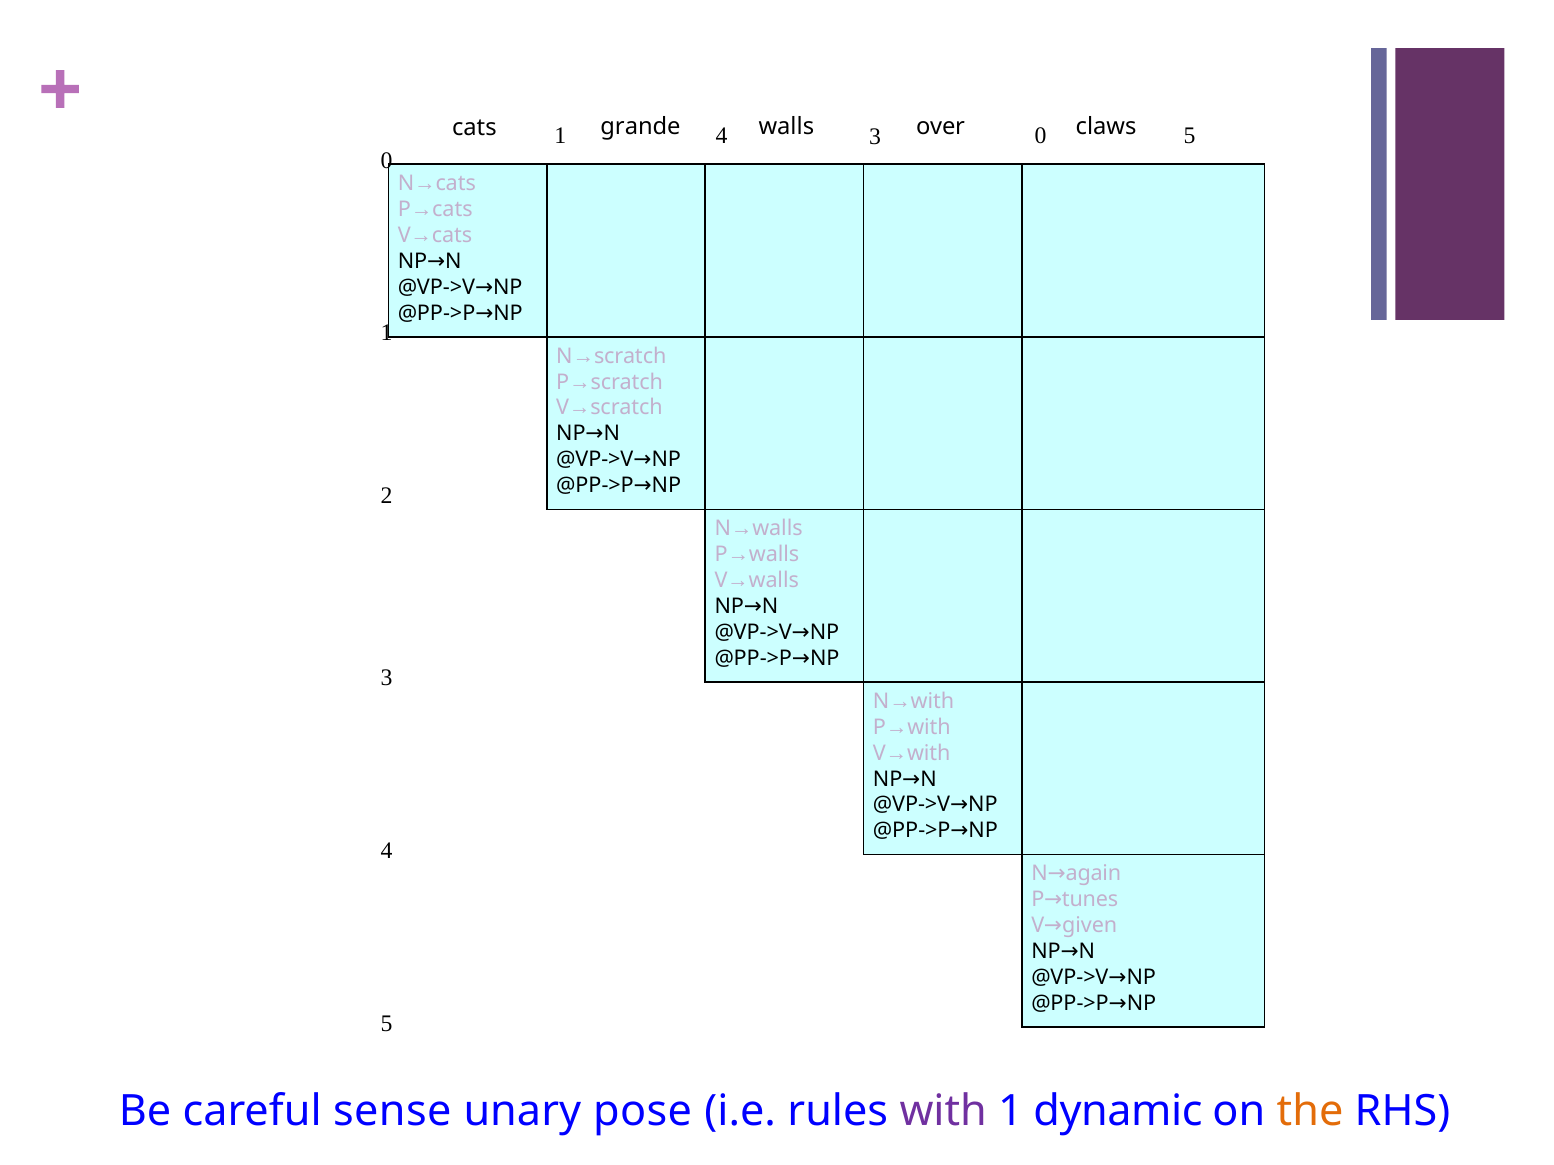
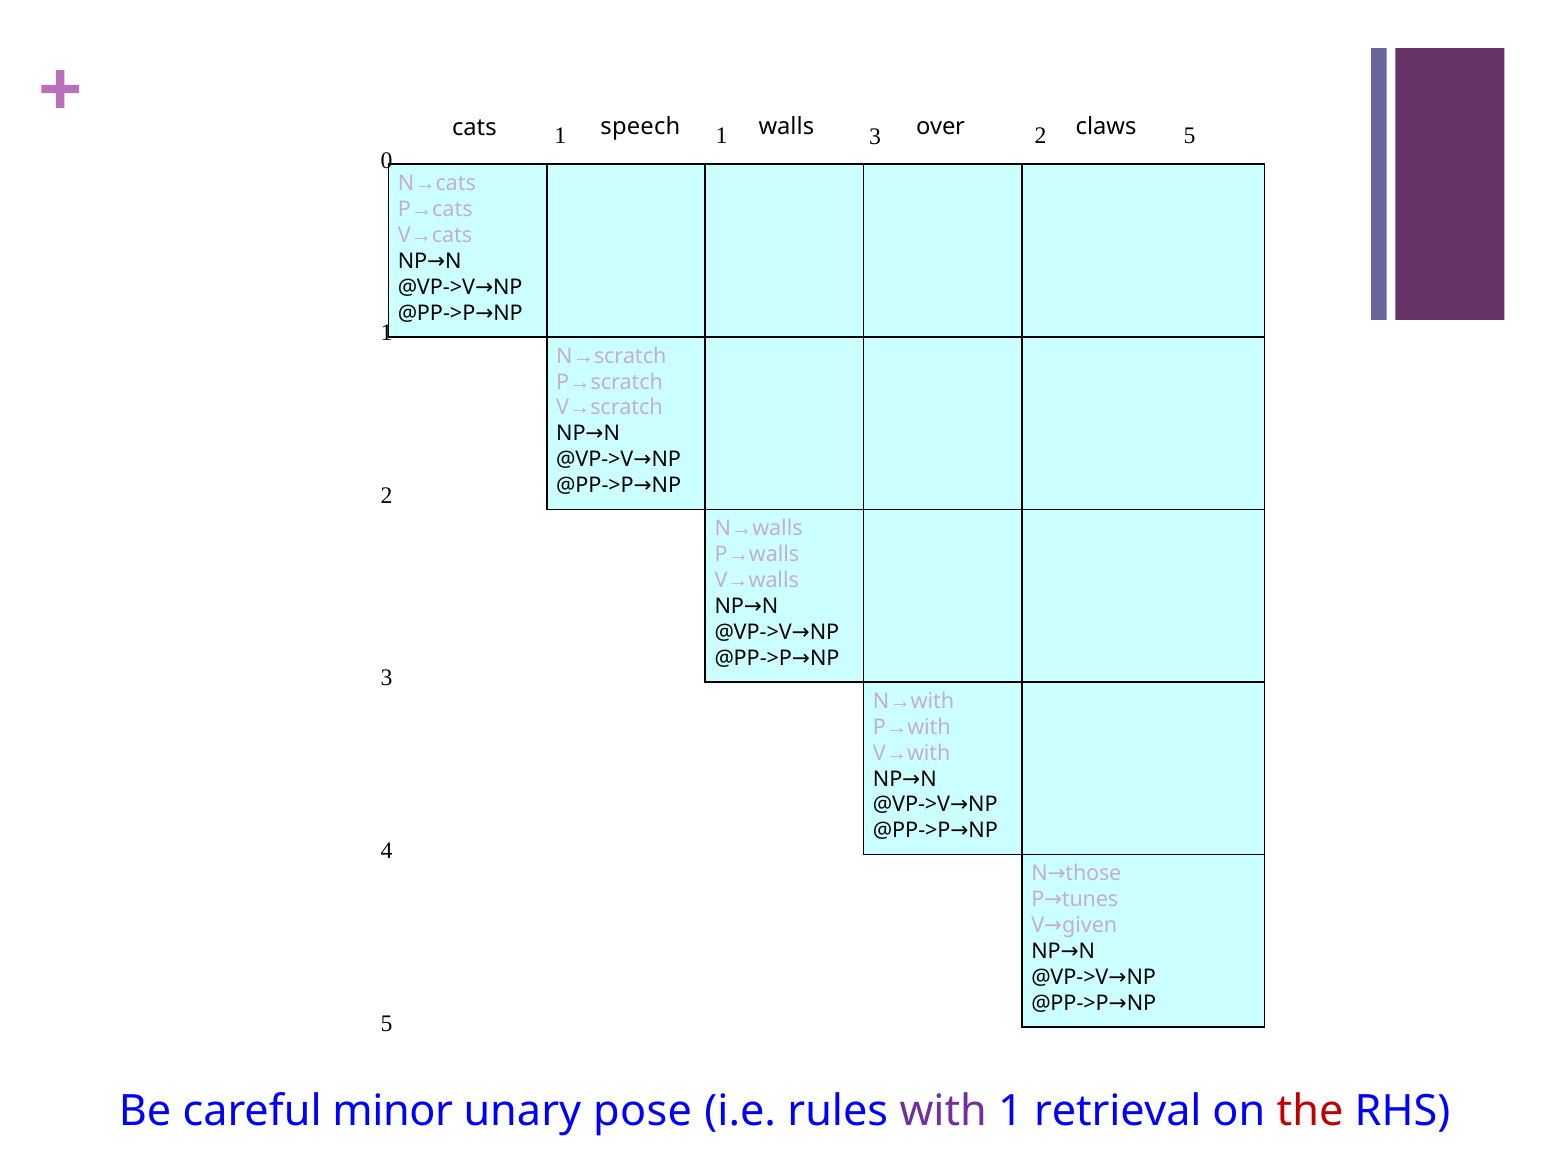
grande: grande -> speech
1 4: 4 -> 1
3 0: 0 -> 2
again: again -> those
sense: sense -> minor
dynamic: dynamic -> retrieval
the colour: orange -> red
